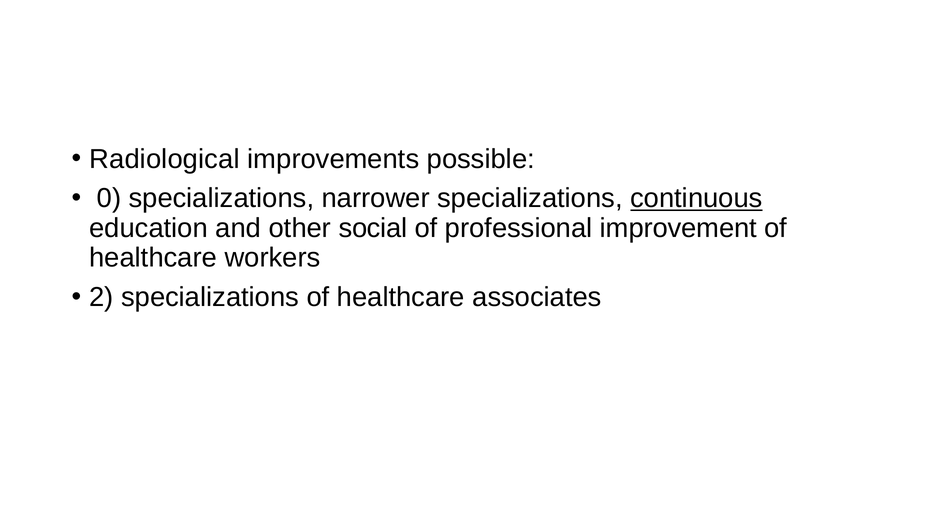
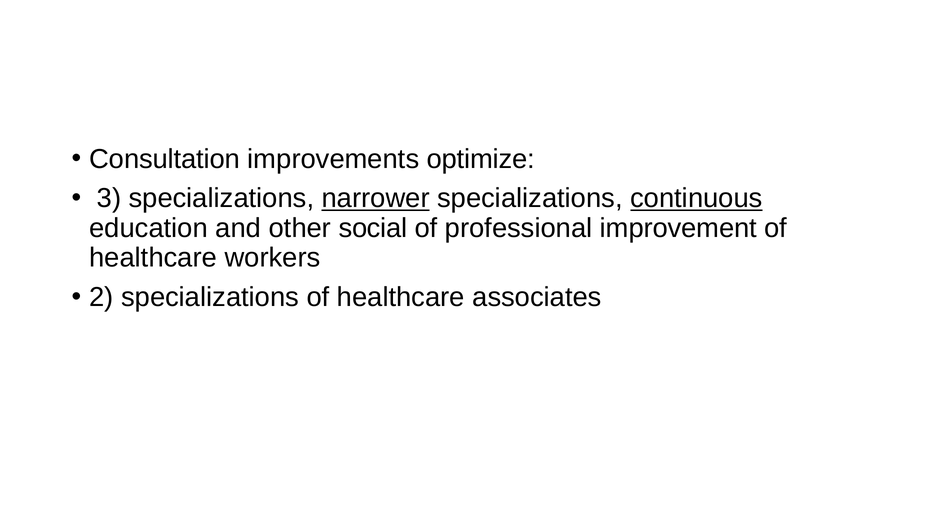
Radiological: Radiological -> Consultation
possible: possible -> optimize
0: 0 -> 3
narrower underline: none -> present
